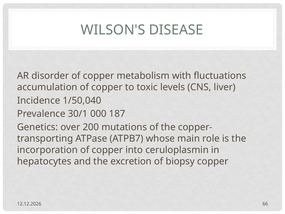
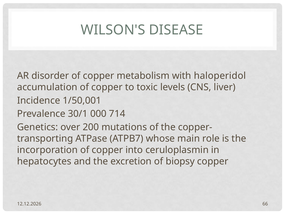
fluctuations: fluctuations -> haloperidol
1/50,040: 1/50,040 -> 1/50,001
187: 187 -> 714
